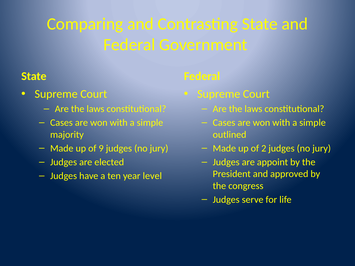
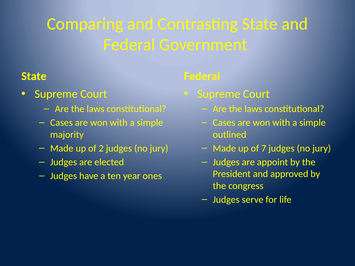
9: 9 -> 2
2: 2 -> 7
level: level -> ones
